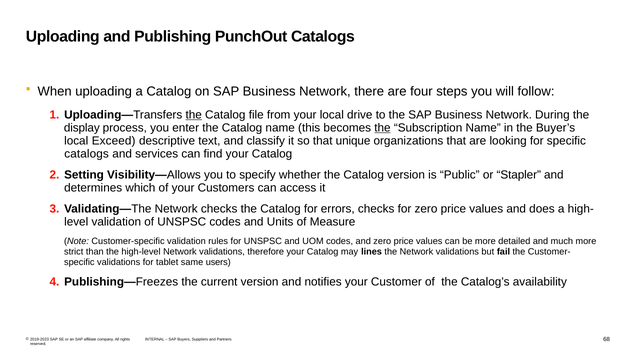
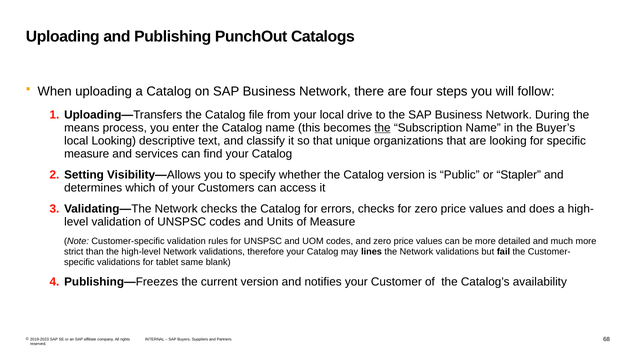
the at (194, 115) underline: present -> none
display: display -> means
local Exceed: Exceed -> Looking
catalogs at (87, 154): catalogs -> measure
users: users -> blank
